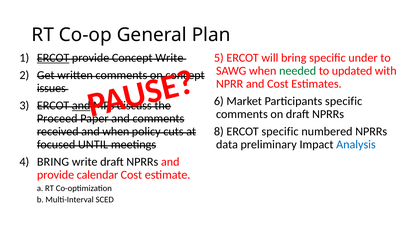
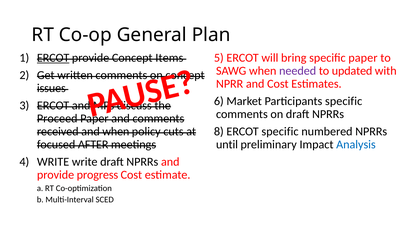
Concept Write: Write -> Items
specific under: under -> paper
needed colour: green -> purple
and at (81, 106) underline: present -> none
UNTIL: UNTIL -> AFTER
data: data -> until
BRING at (53, 162): BRING -> WRITE
calendar: calendar -> progress
